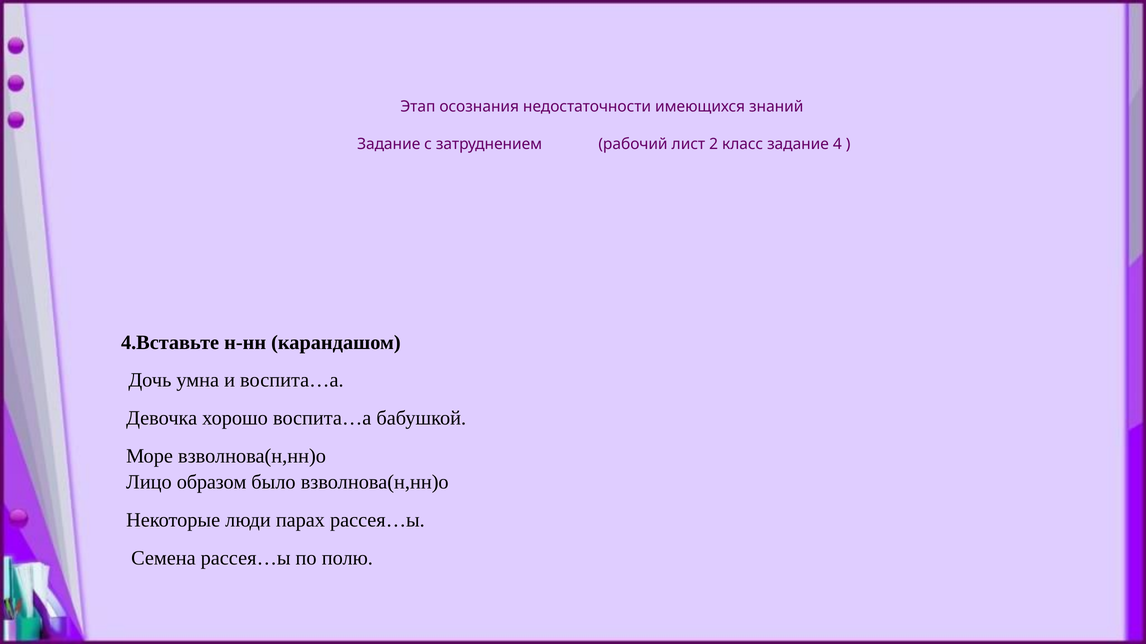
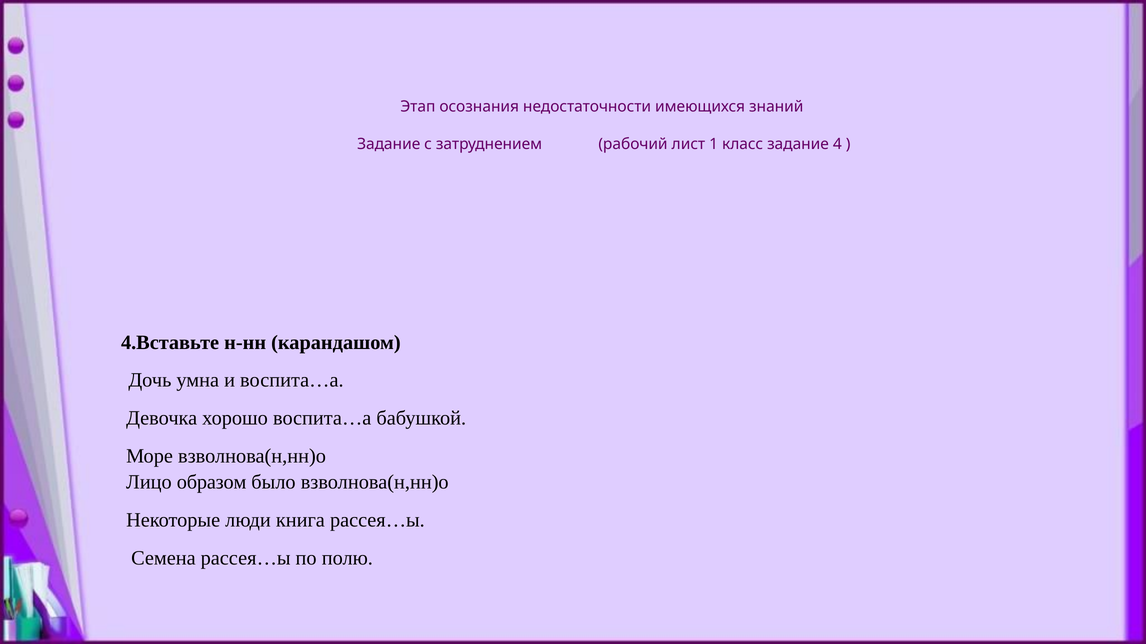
2: 2 -> 1
парах: парах -> книга
